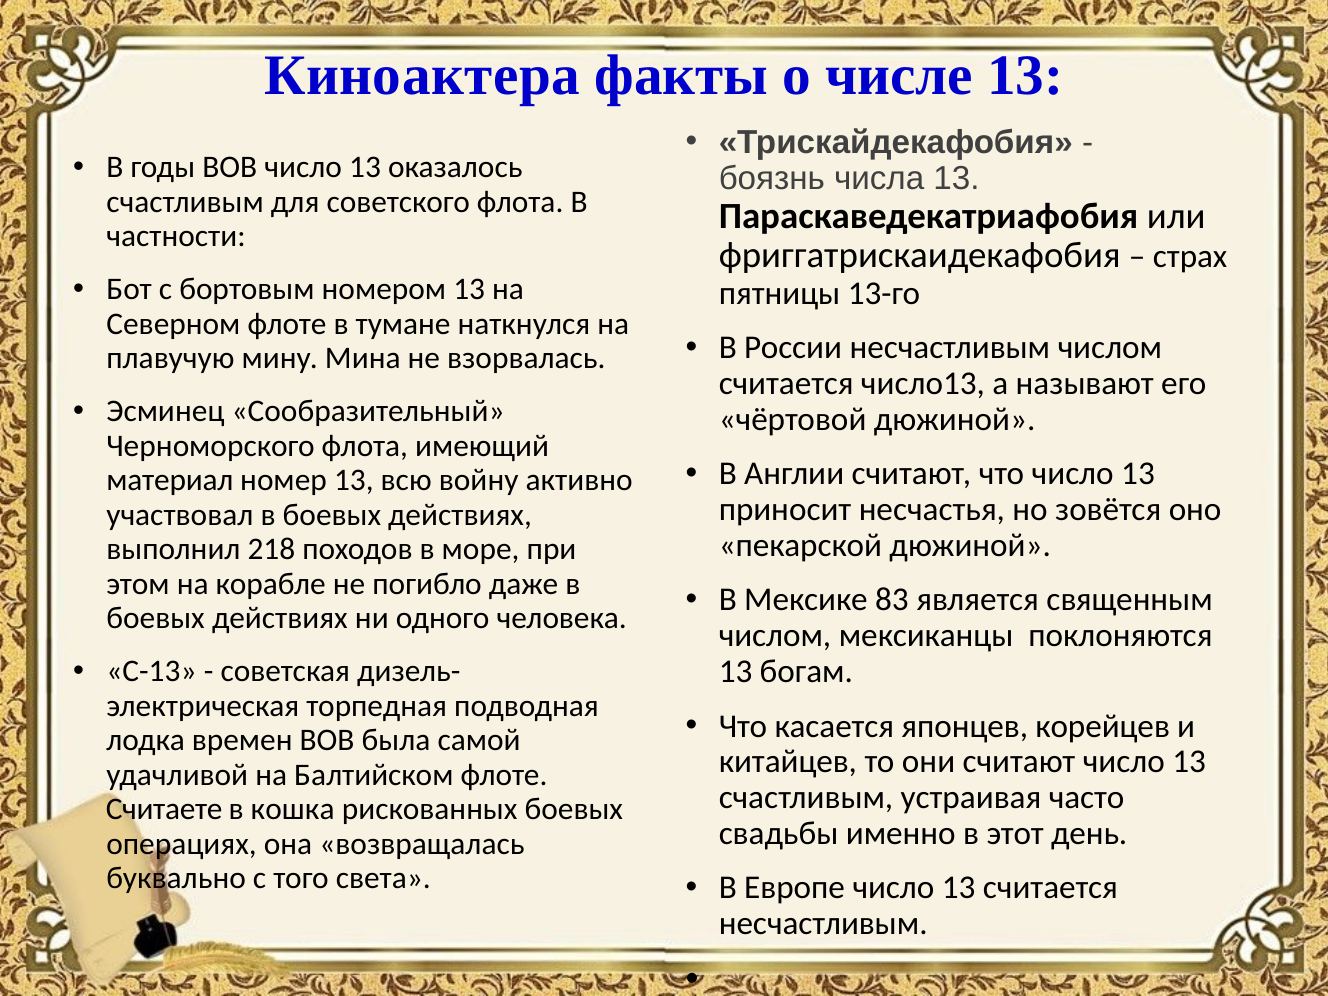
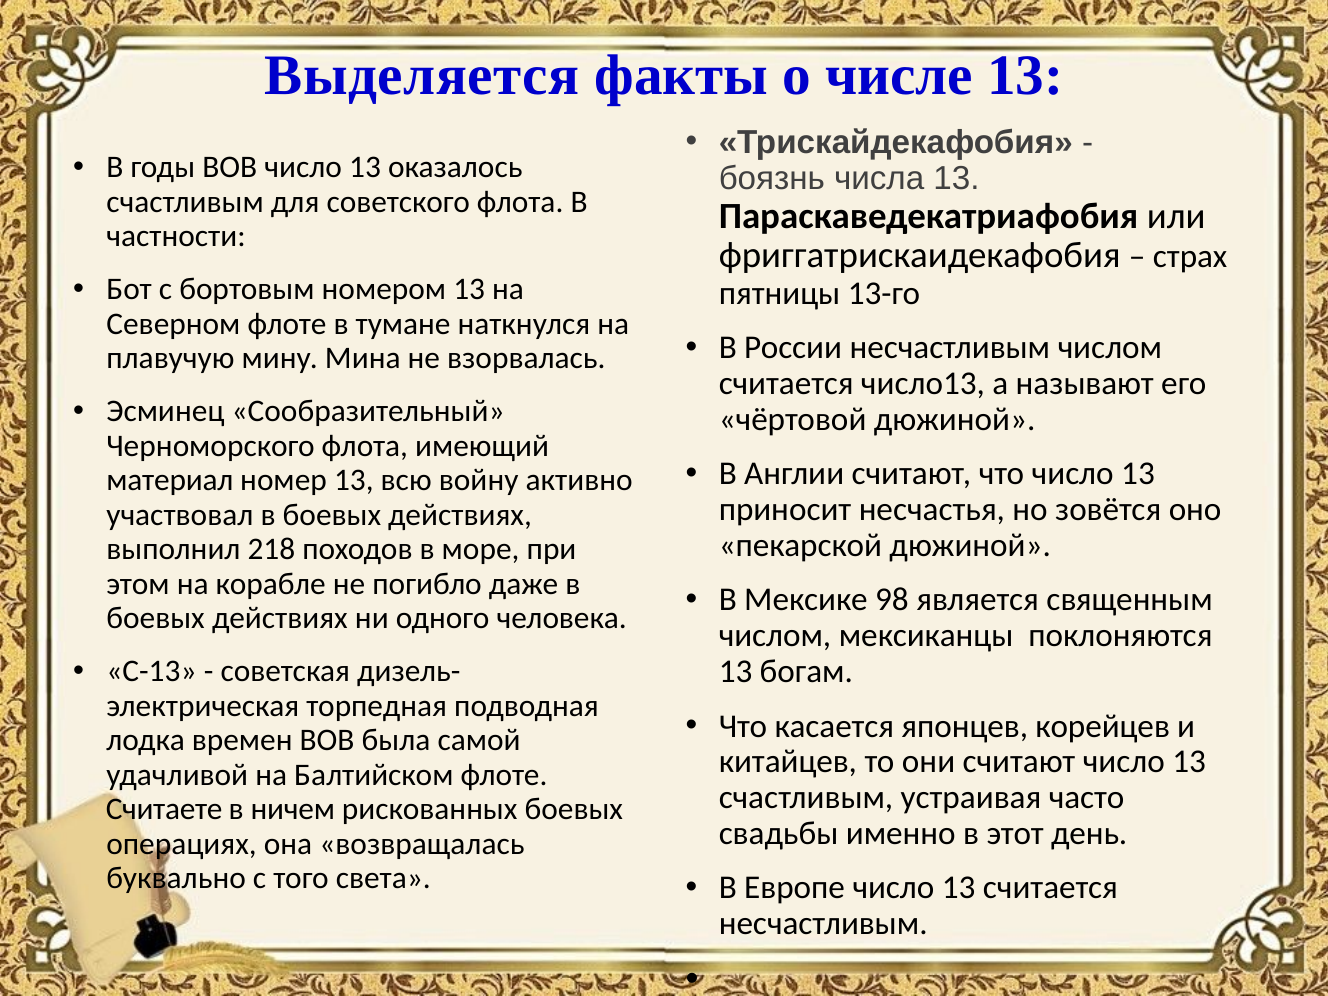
Киноактера: Киноактера -> Выделяется
83: 83 -> 98
кошка: кошка -> ничем
